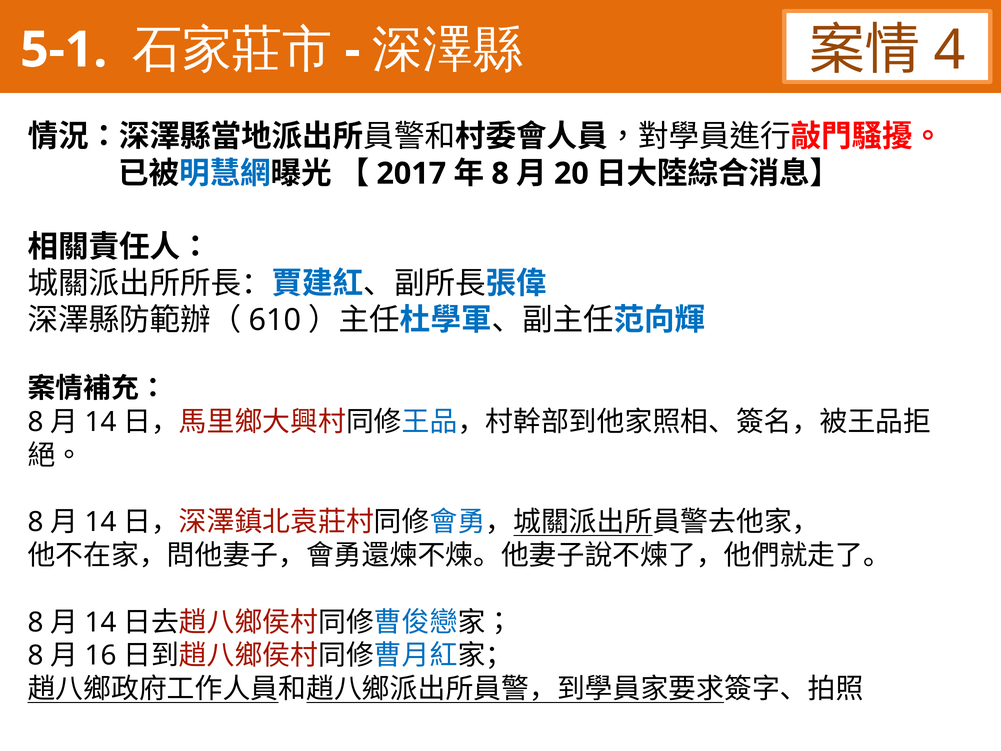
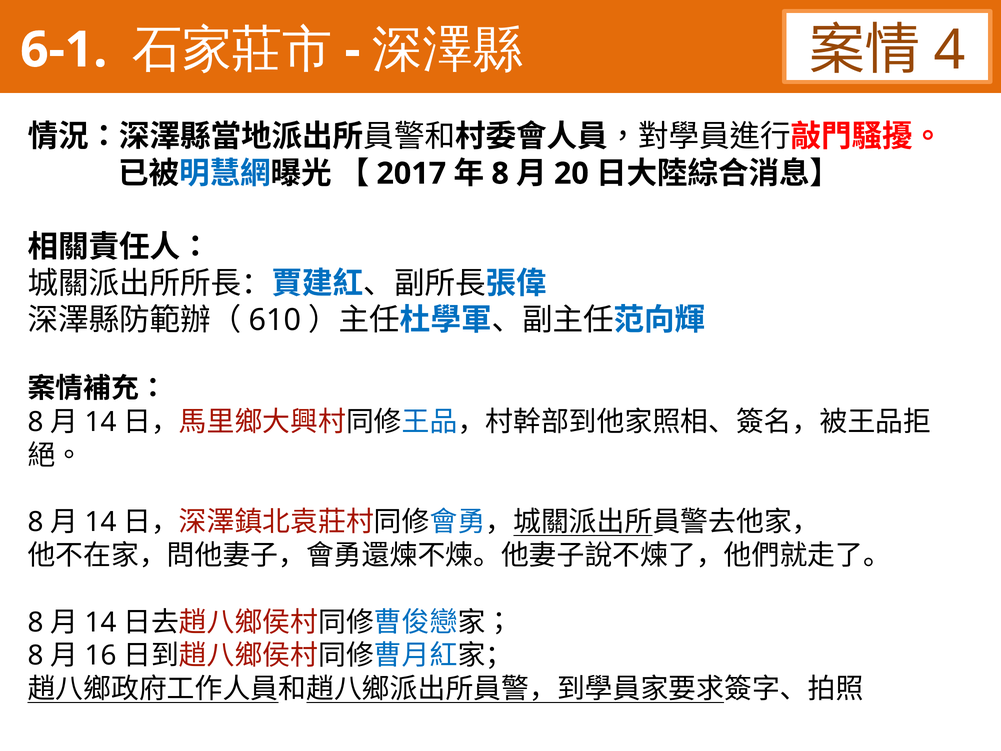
5-1: 5-1 -> 6-1
